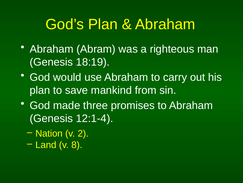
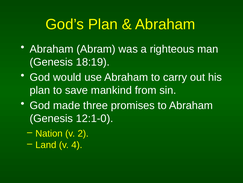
12:1-4: 12:1-4 -> 12:1-0
8: 8 -> 4
